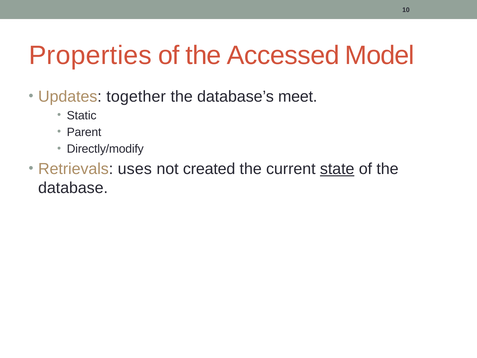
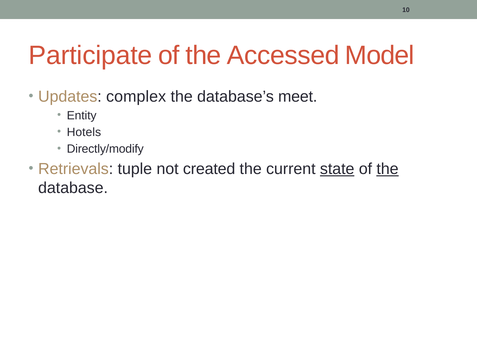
Properties: Properties -> Participate
together: together -> complex
Static: Static -> Entity
Parent: Parent -> Hotels
uses: uses -> tuple
the at (388, 169) underline: none -> present
